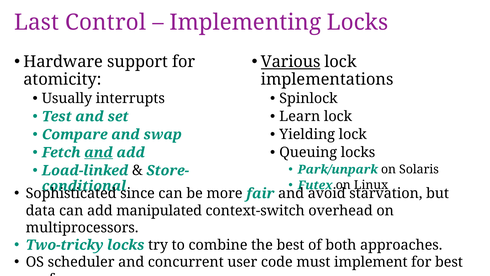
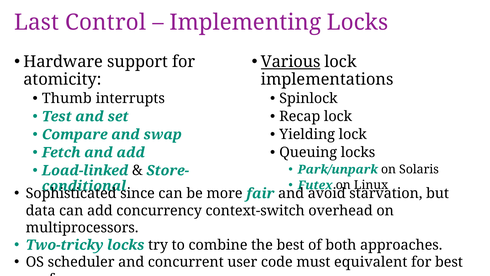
Usually: Usually -> Thumb
Learn: Learn -> Recap
and at (99, 152) underline: present -> none
manipulated: manipulated -> concurrency
implement: implement -> equivalent
